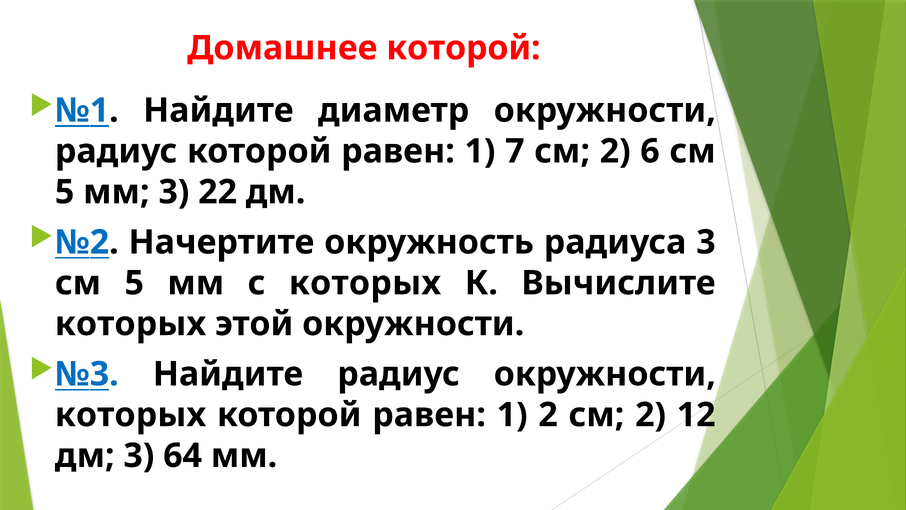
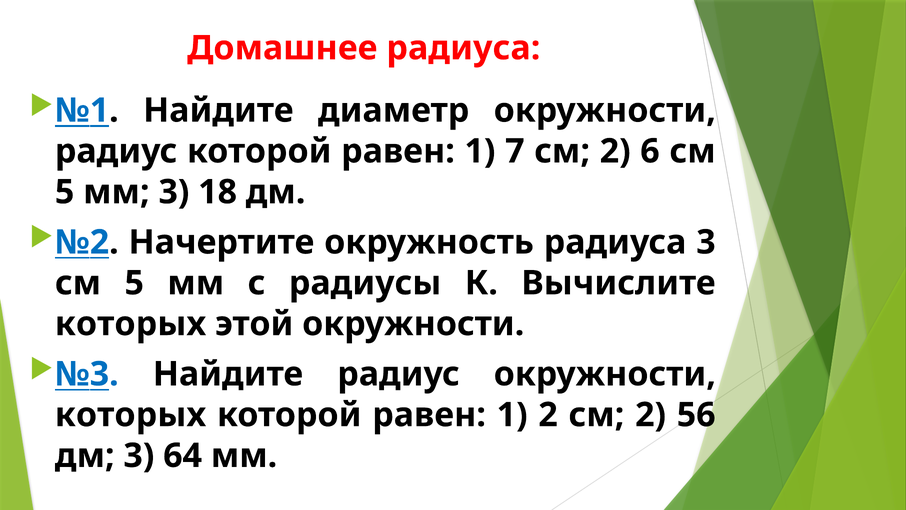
Домашнее которой: которой -> радиуса
22: 22 -> 18
с которых: которых -> радиусы
12: 12 -> 56
